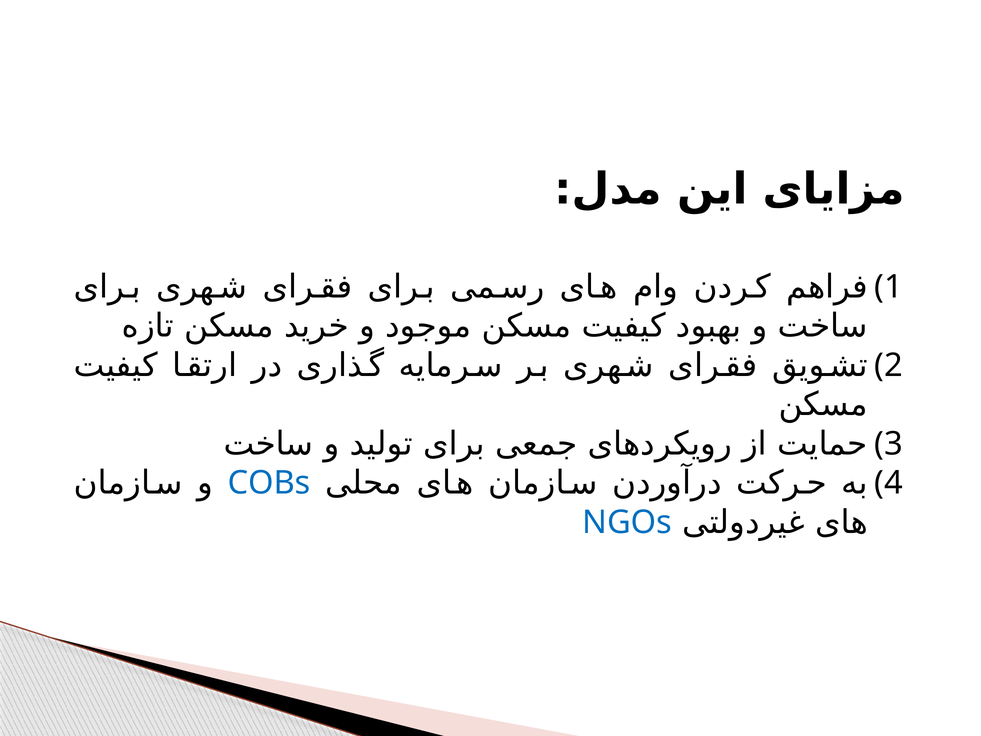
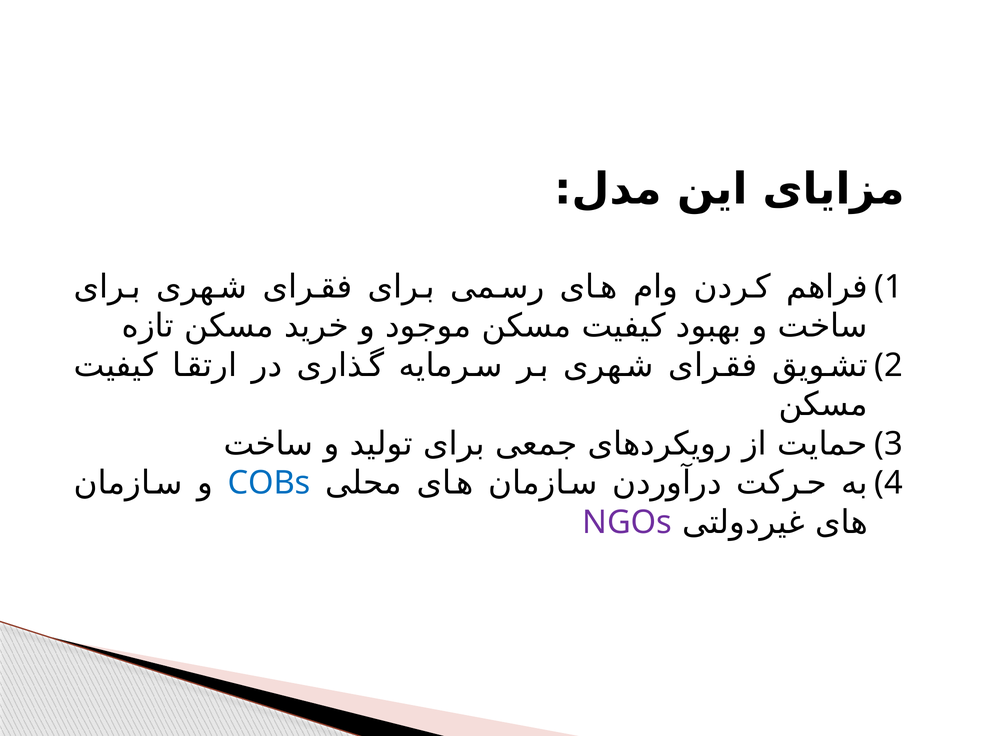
NGOs colour: blue -> purple
